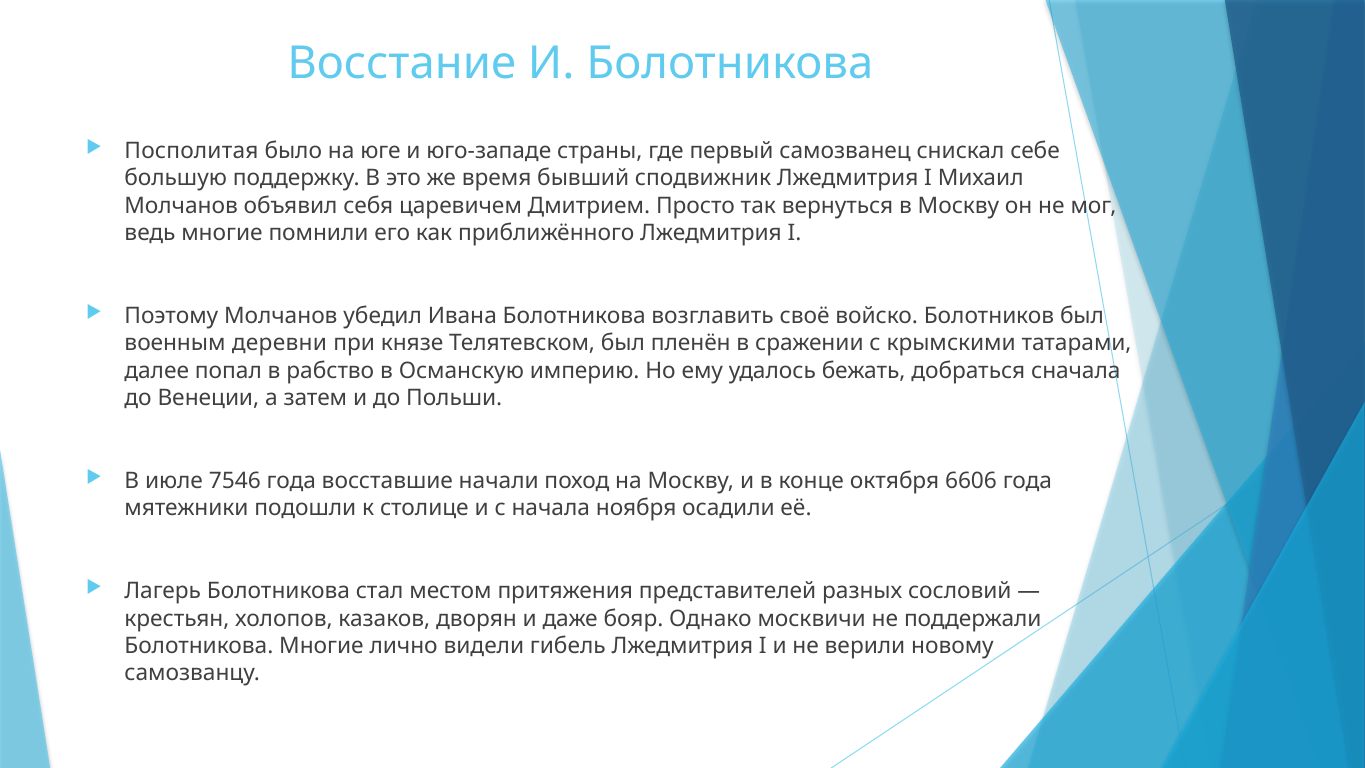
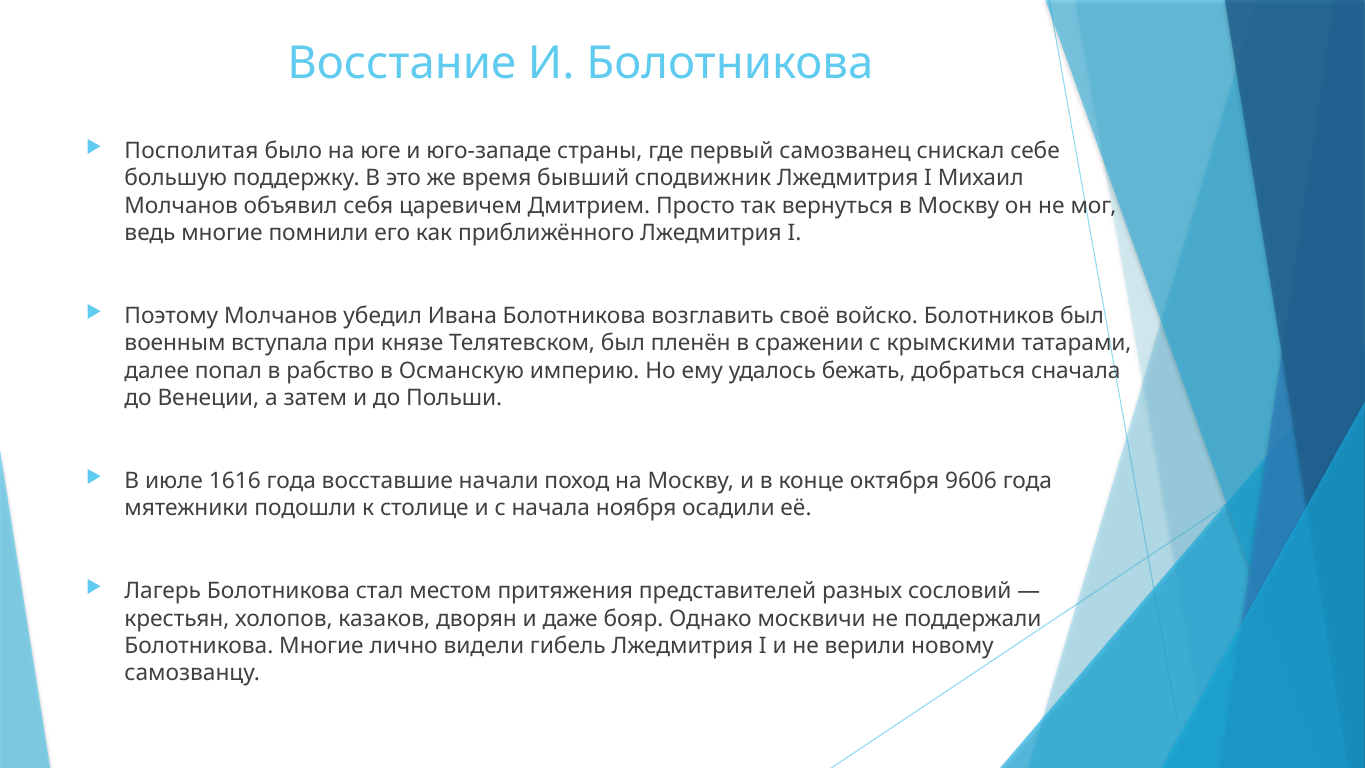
деревни: деревни -> вступала
7546: 7546 -> 1616
6606: 6606 -> 9606
